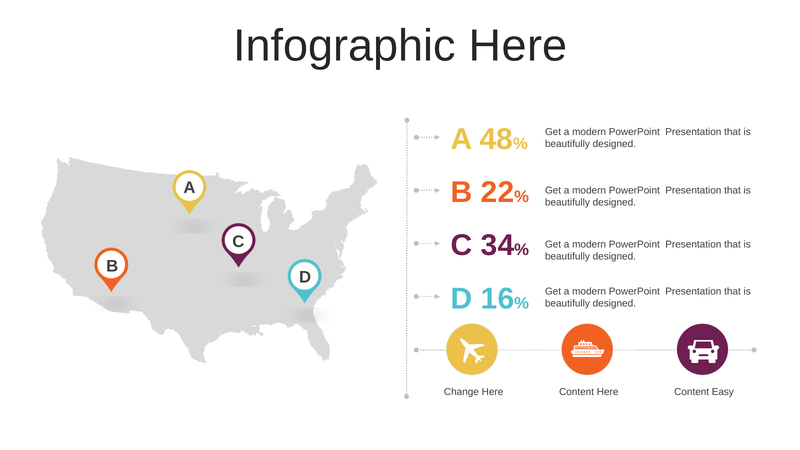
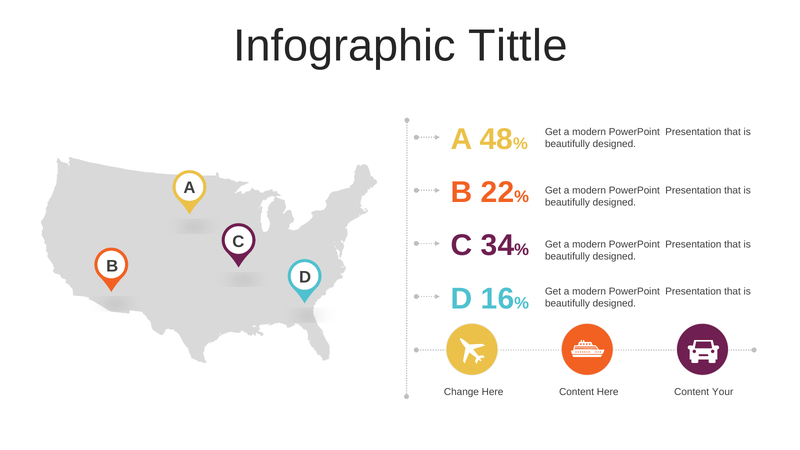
Infographic Here: Here -> Tittle
Easy: Easy -> Your
